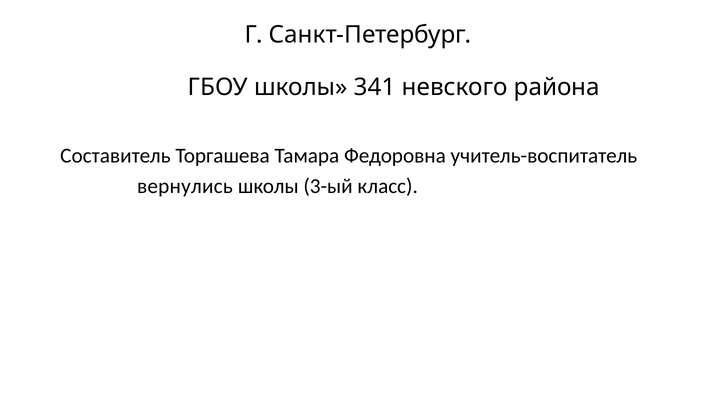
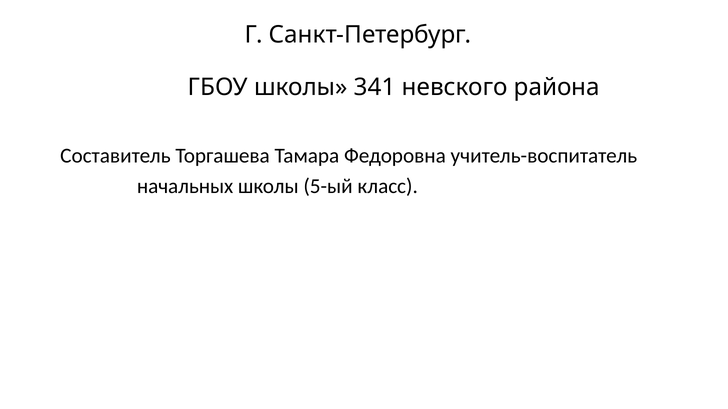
вернулись: вернулись -> начальных
3-ый: 3-ый -> 5-ый
